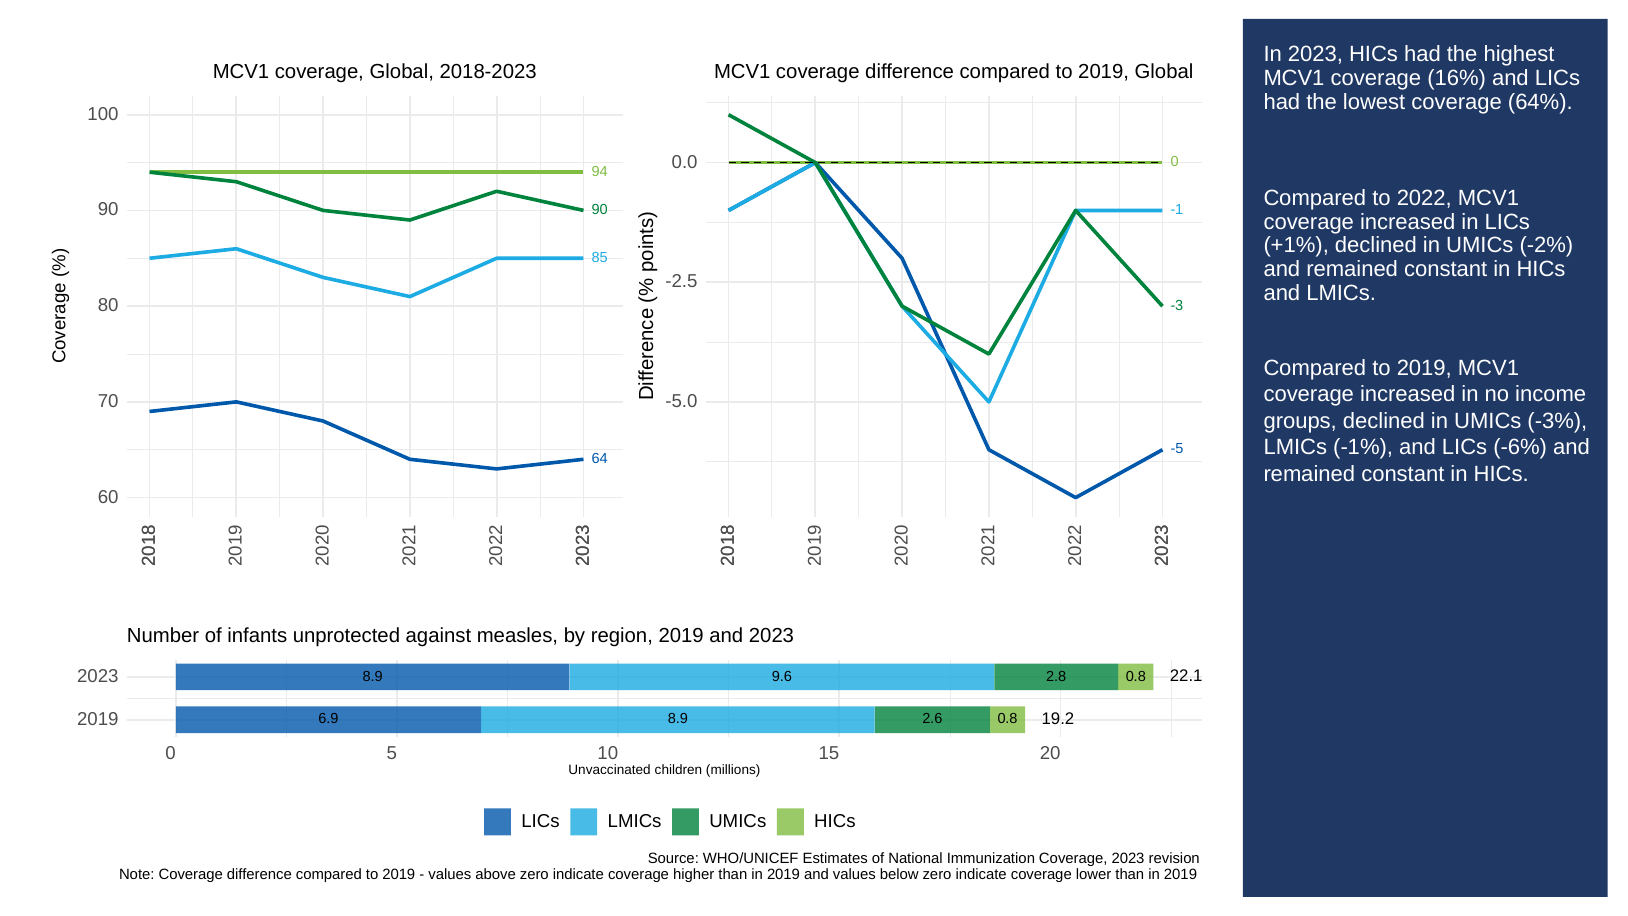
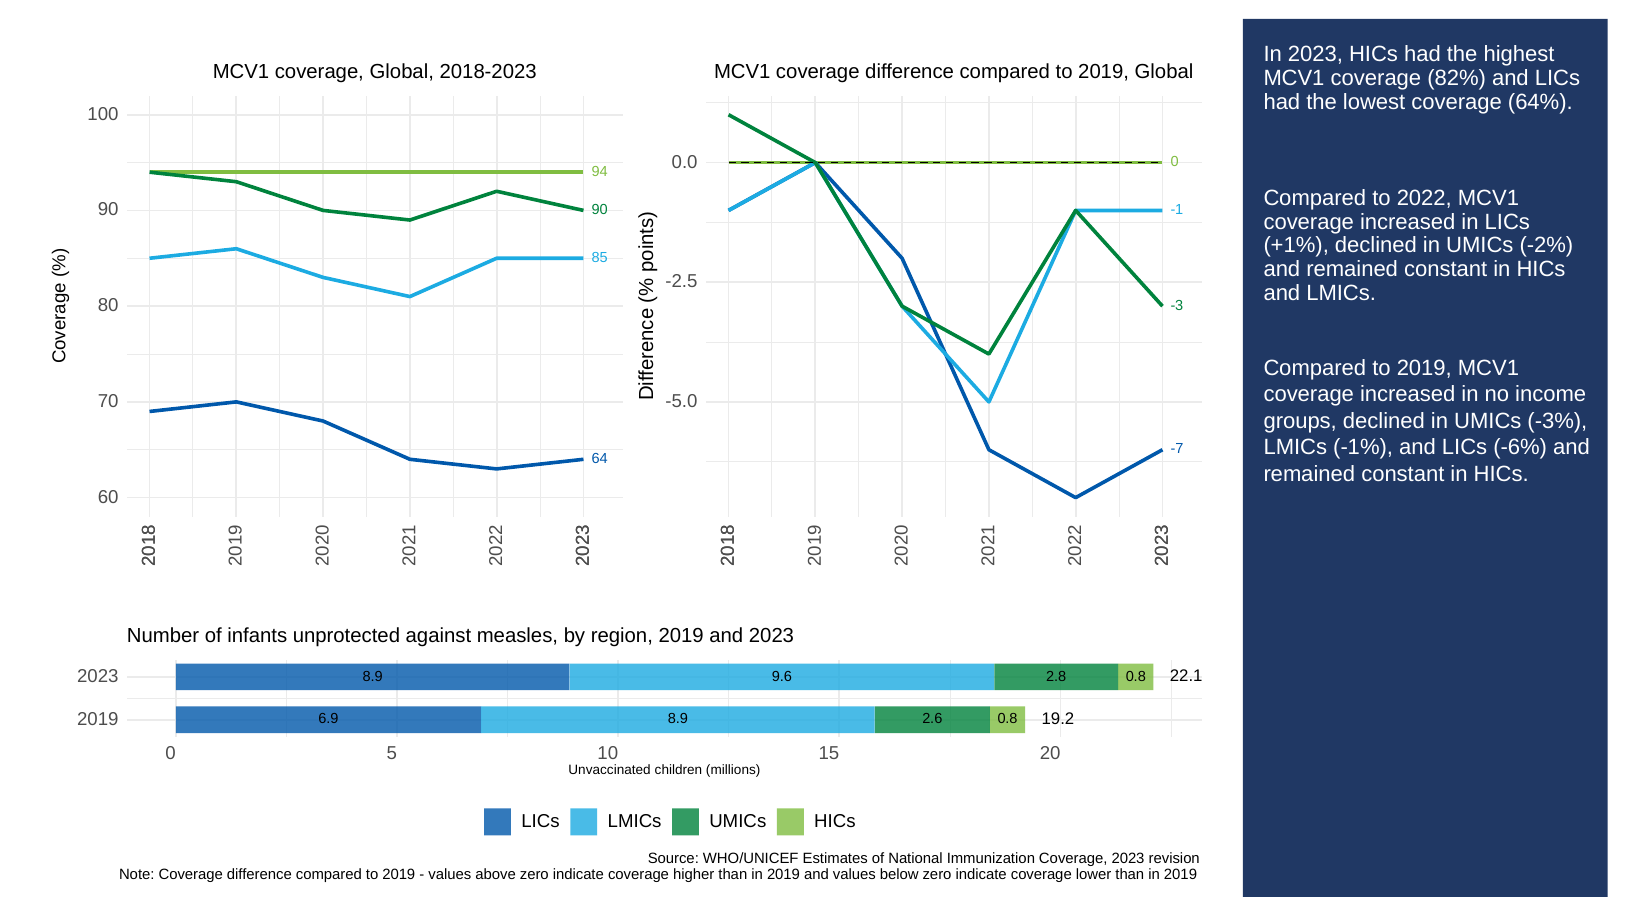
16%: 16% -> 82%
-5: -5 -> -7
